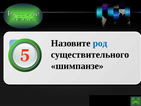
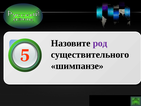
род colour: blue -> purple
